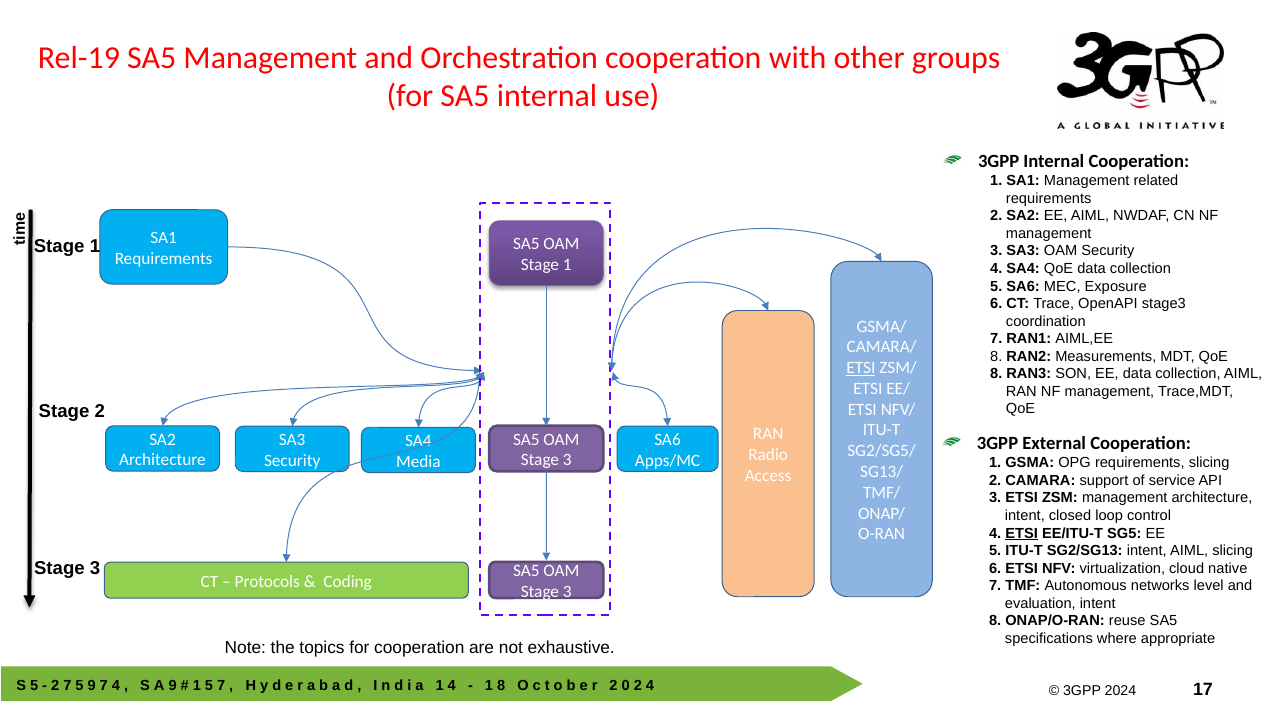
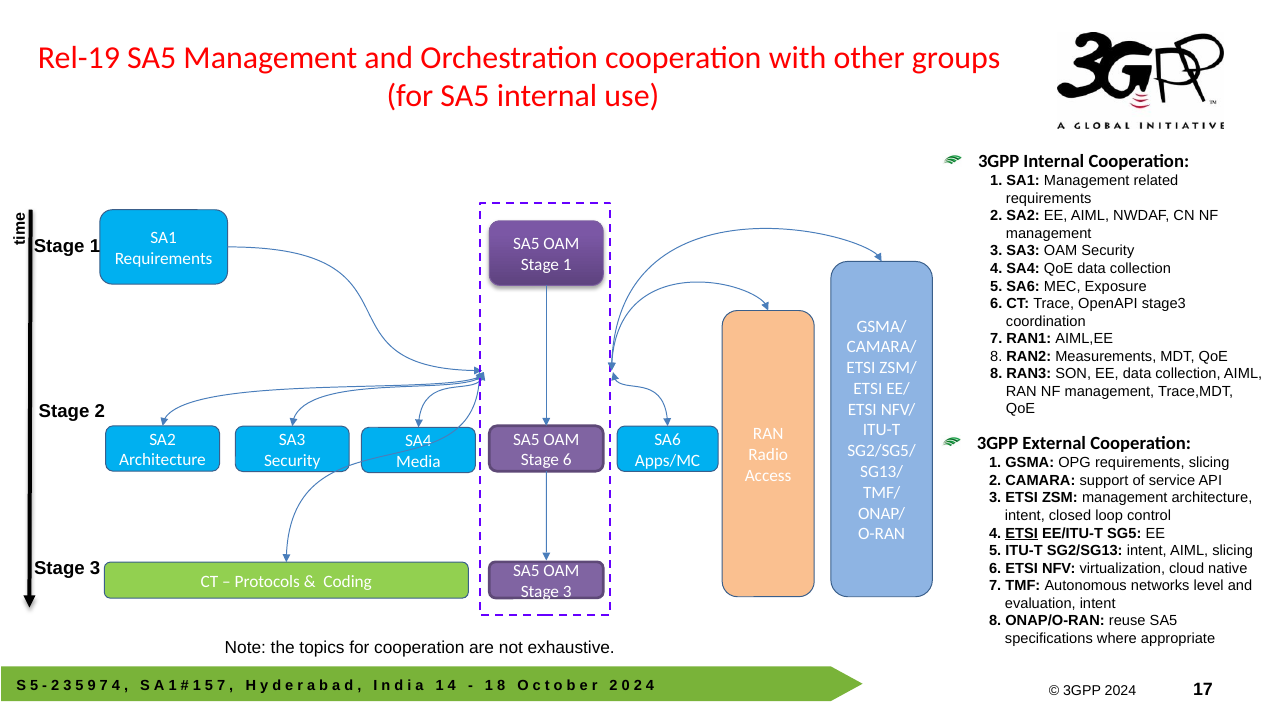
ETSI at (861, 368) underline: present -> none
3 at (567, 460): 3 -> 6
2 7: 7 -> 3
9 at (173, 686): 9 -> 1
